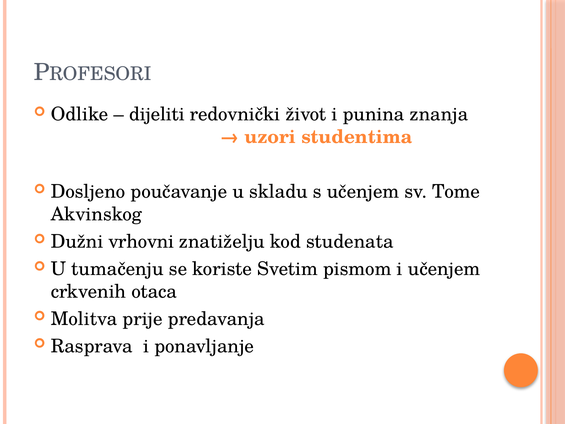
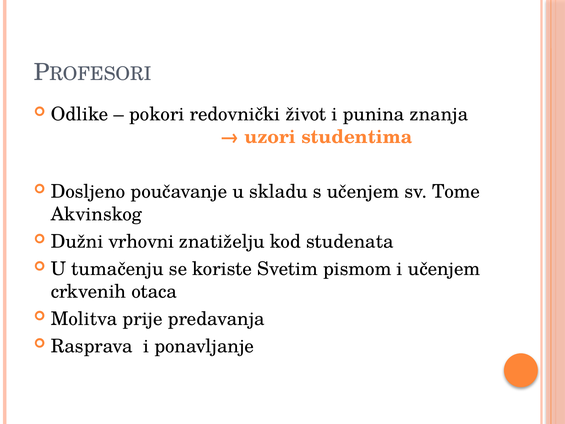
dijeliti: dijeliti -> pokori
